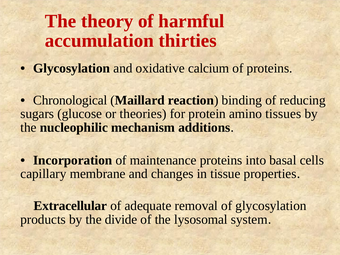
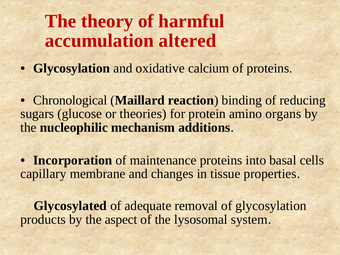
thirties: thirties -> altered
tissues: tissues -> organs
Extracellular: Extracellular -> Glycosylated
divide: divide -> aspect
